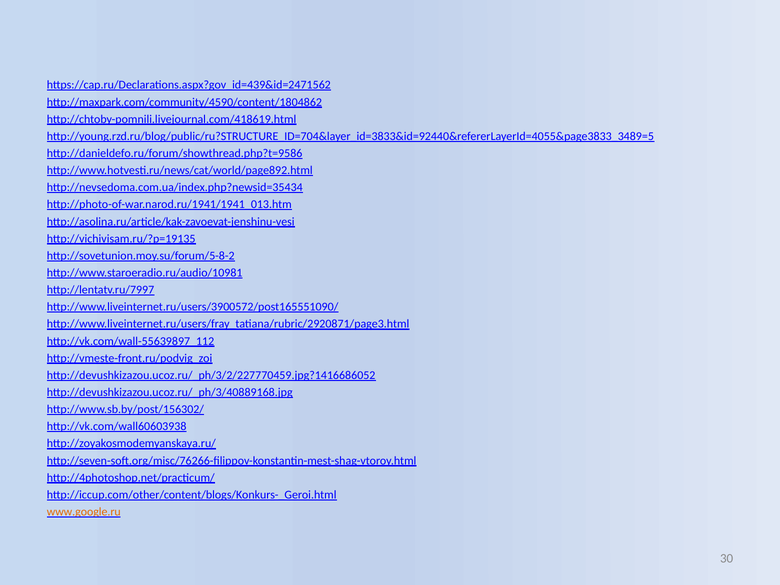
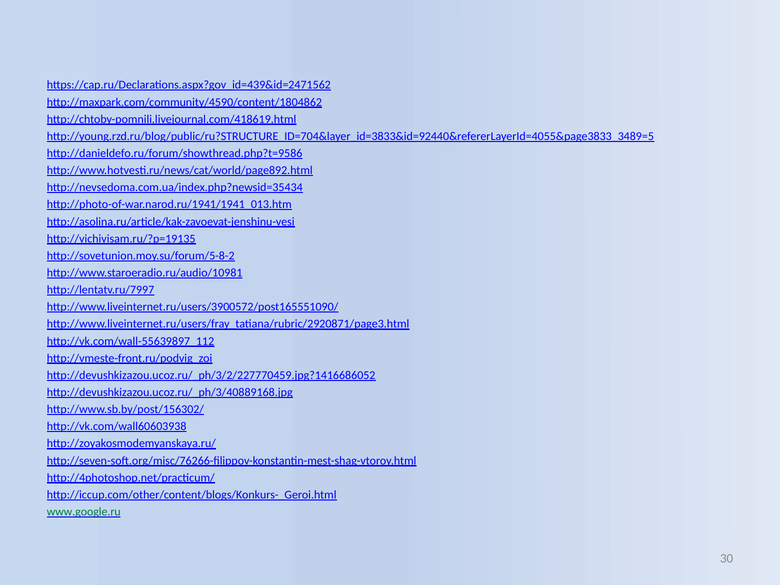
www.google.ru colour: orange -> green
